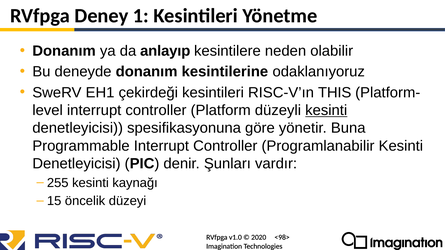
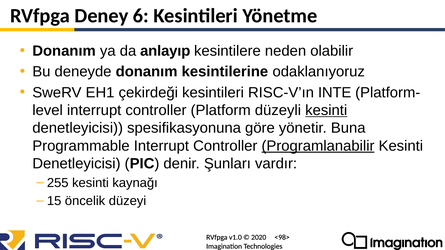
1: 1 -> 6
THIS: THIS -> INTE
Programlanabilir underline: none -> present
